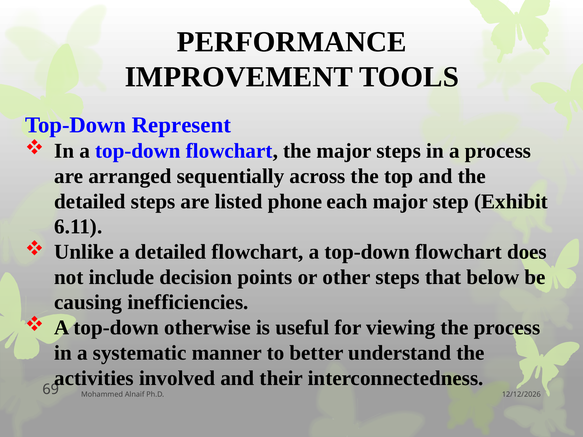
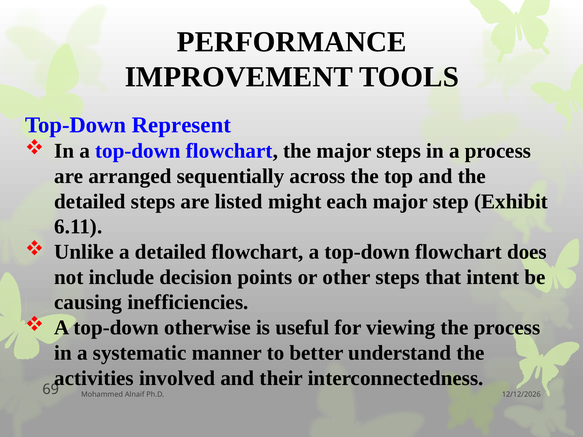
phone: phone -> might
below: below -> intent
